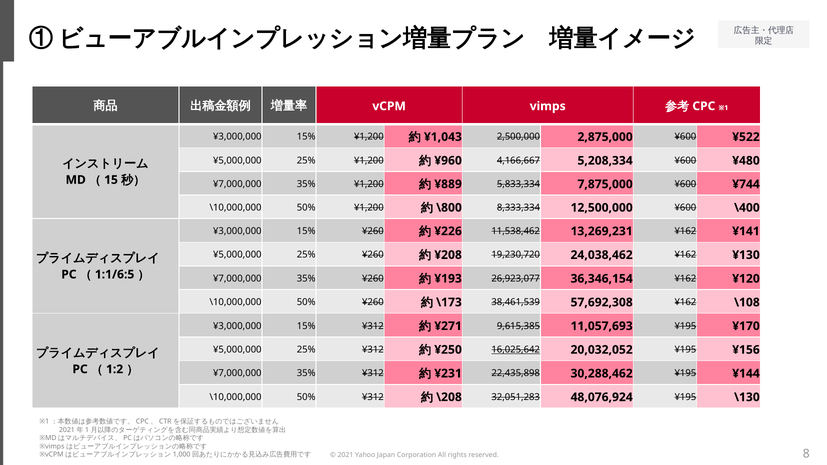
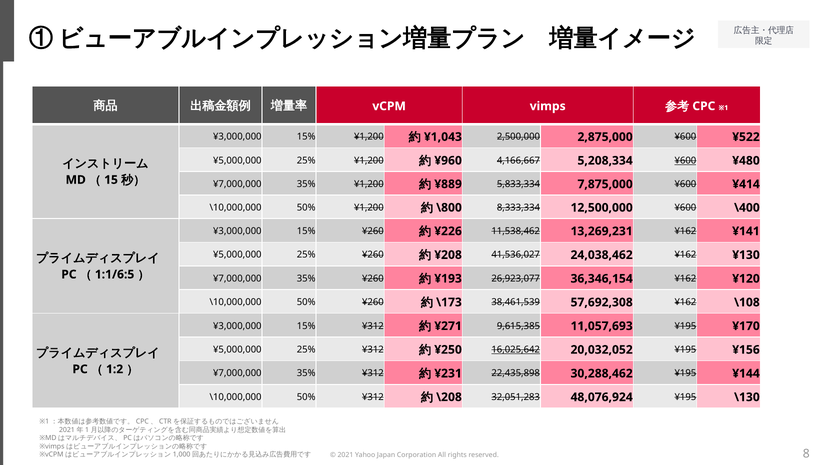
¥600 at (685, 161) underline: none -> present
¥744: ¥744 -> ¥414
19,230,720: 19,230,720 -> 41,536,027
